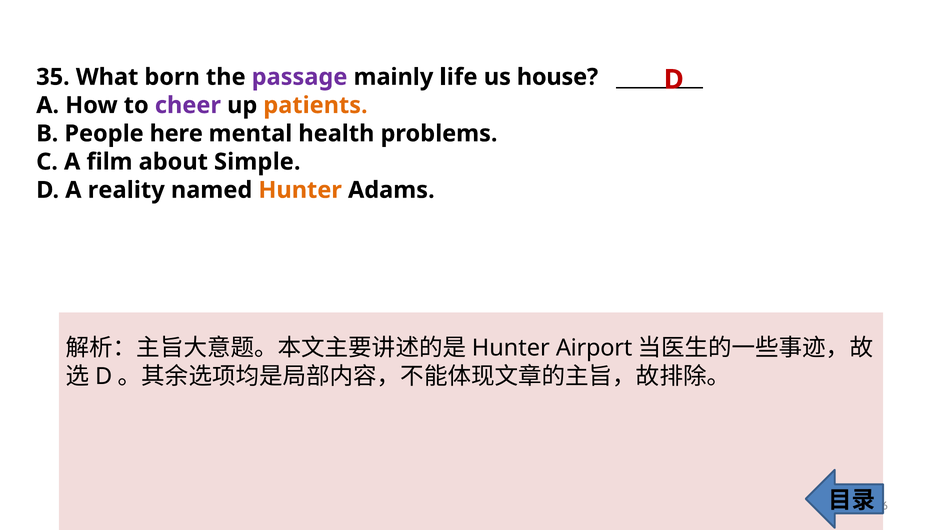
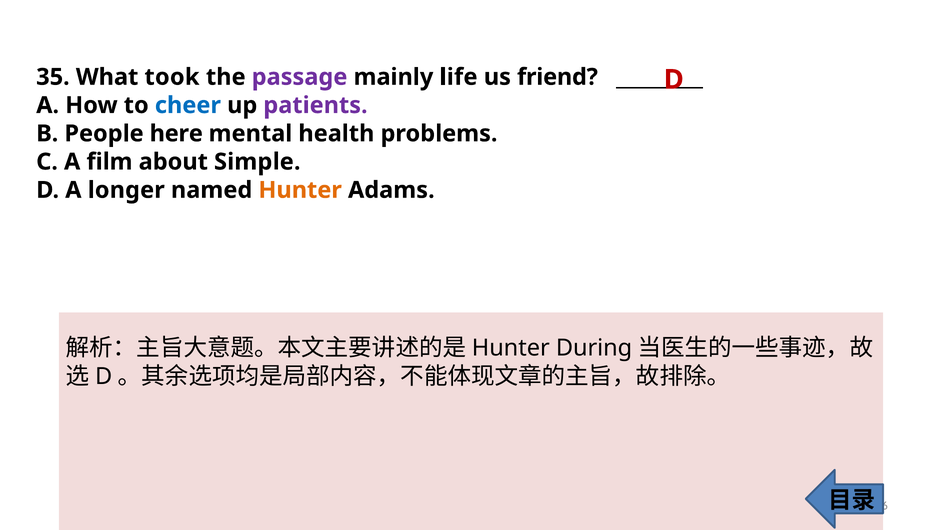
born: born -> took
house: house -> friend
cheer colour: purple -> blue
patients colour: orange -> purple
reality: reality -> longer
Airport: Airport -> During
